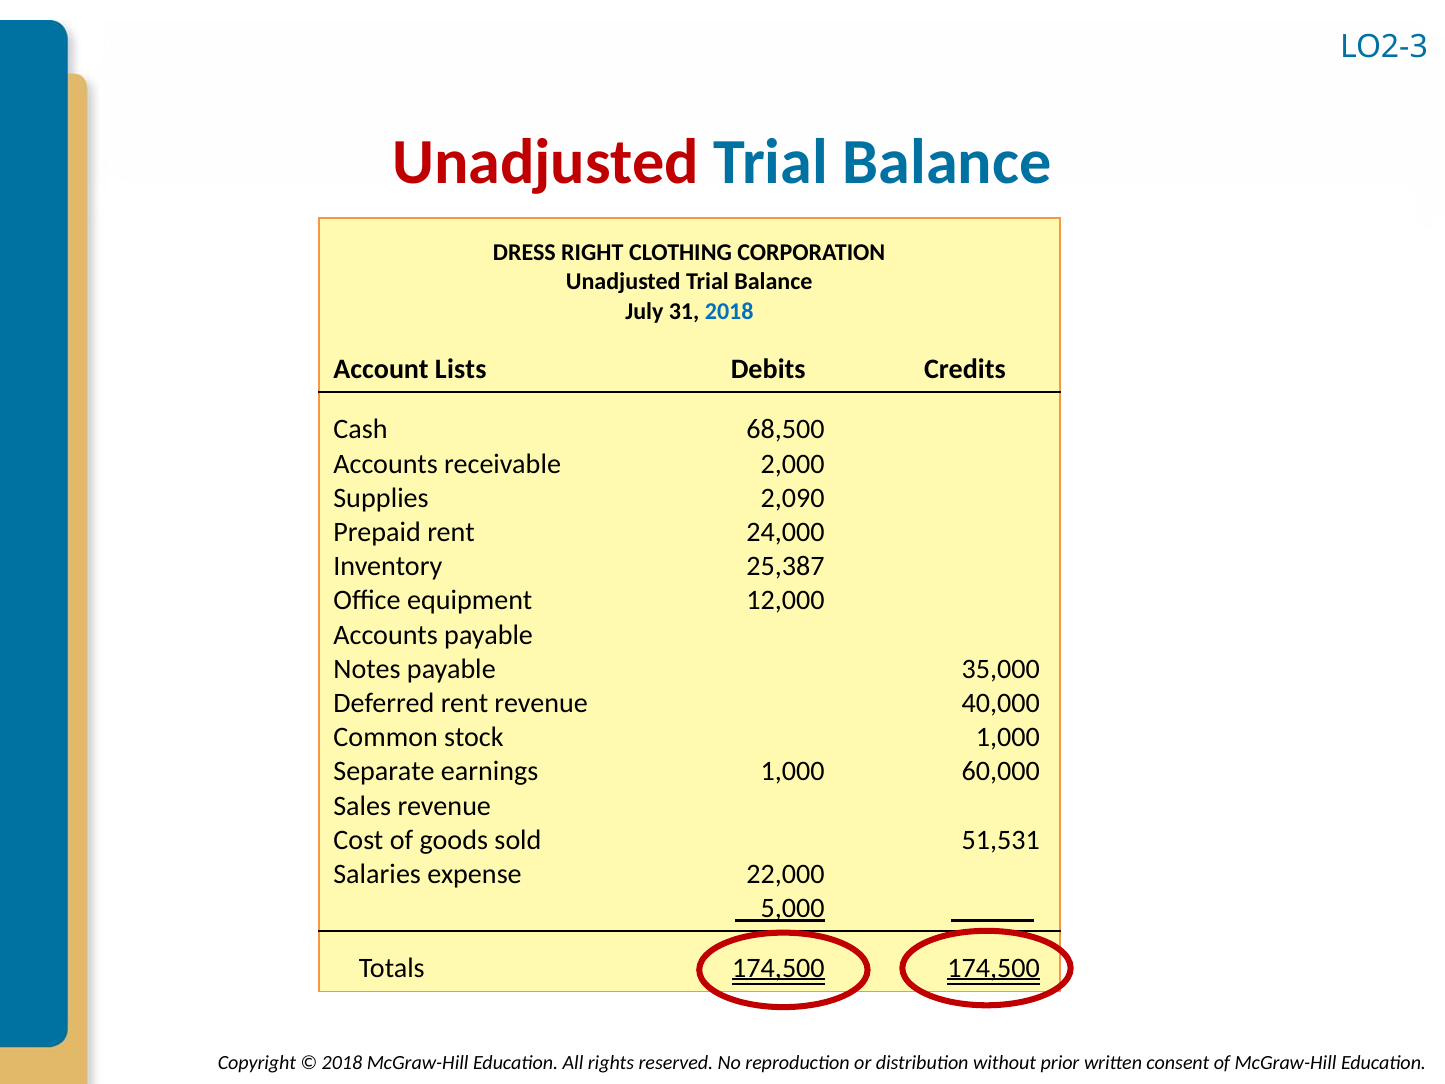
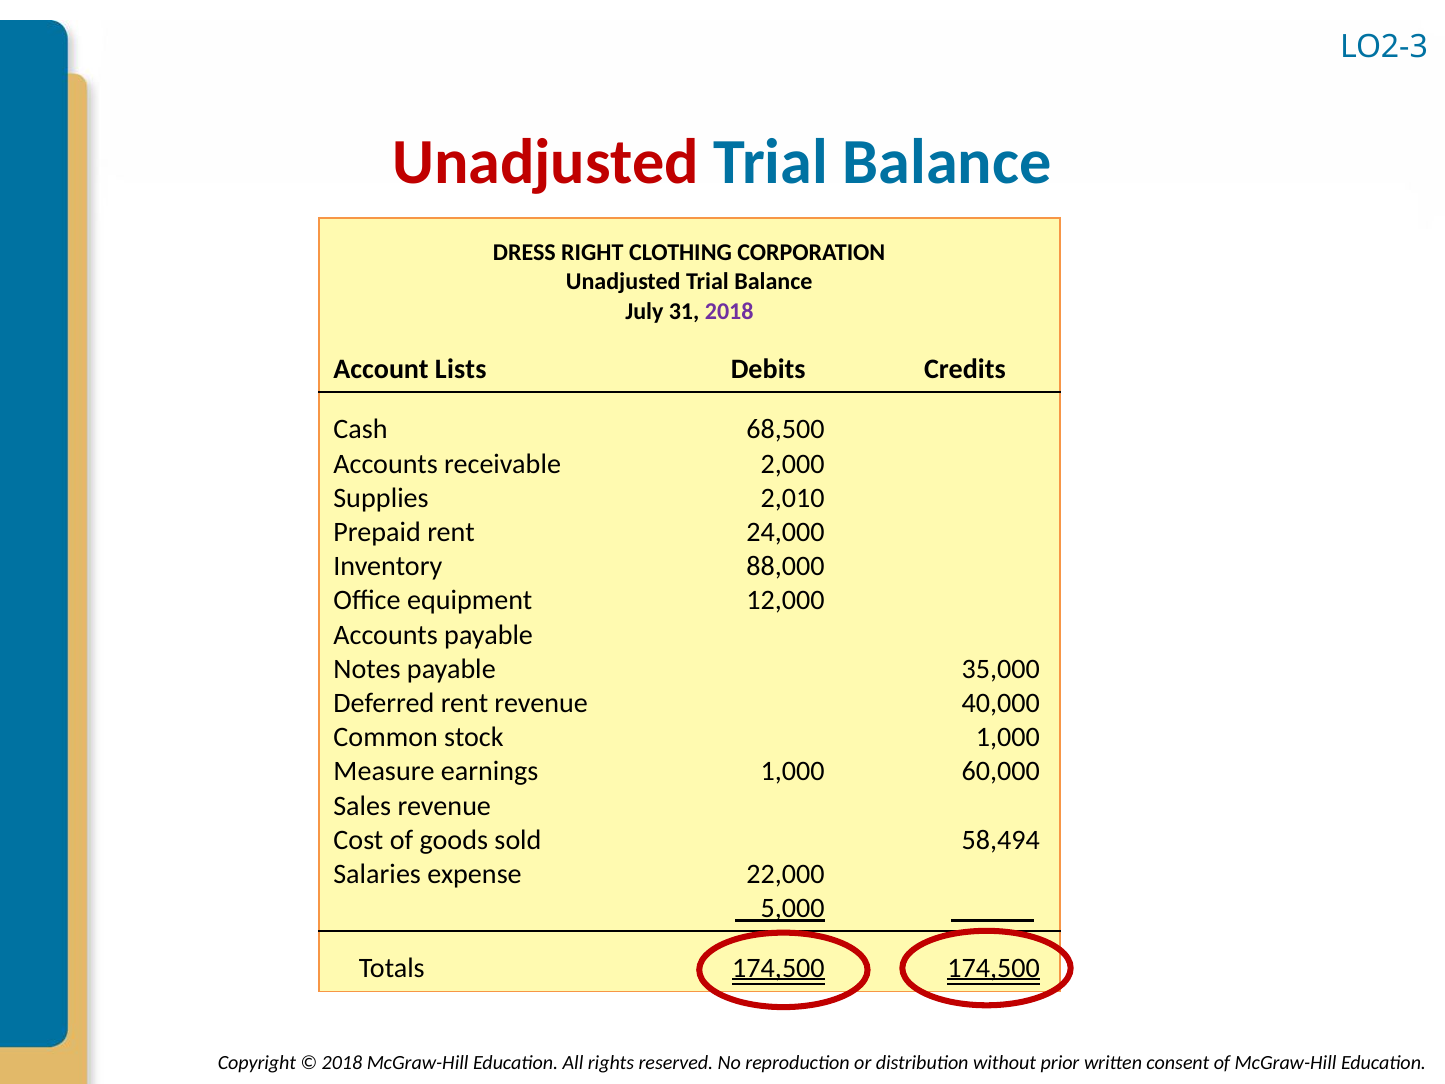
2018 at (729, 311) colour: blue -> purple
2,090: 2,090 -> 2,010
25,387: 25,387 -> 88,000
Separate: Separate -> Measure
51,531: 51,531 -> 58,494
